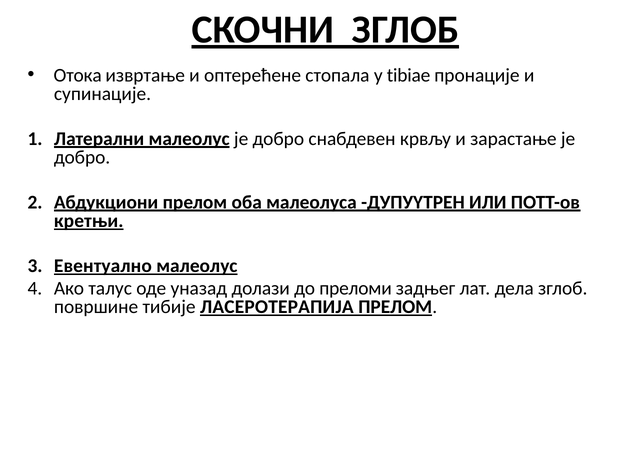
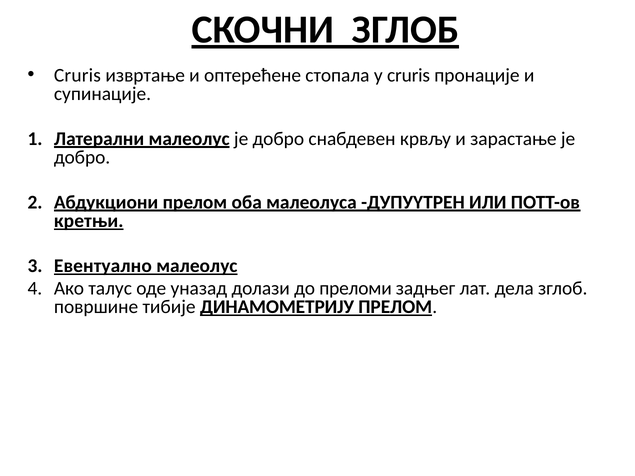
Отока at (78, 75): Отока -> Cruris
у tibiae: tibiae -> cruris
ЛАСЕРОТЕРАПИЈА: ЛАСЕРОТЕРАПИЈА -> ДИНАМОМЕТРИЈУ
